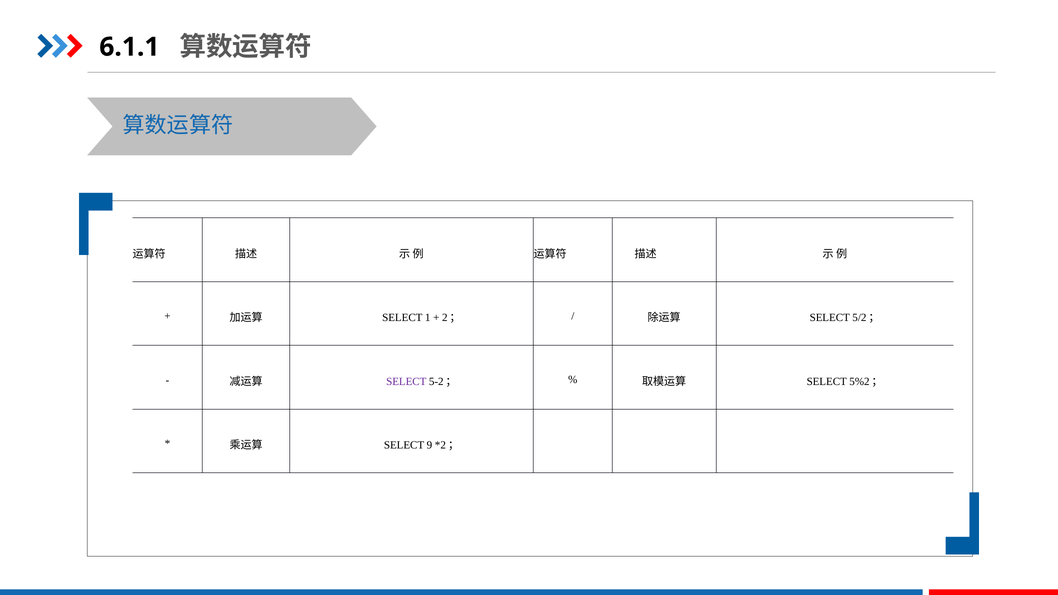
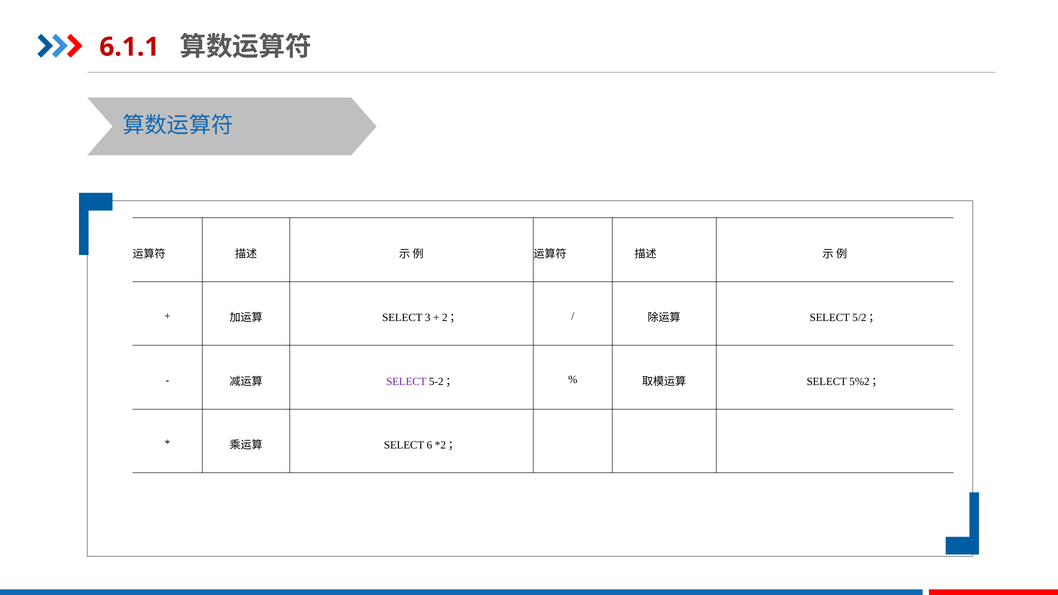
6.1.1 colour: black -> red
1: 1 -> 3
9: 9 -> 6
